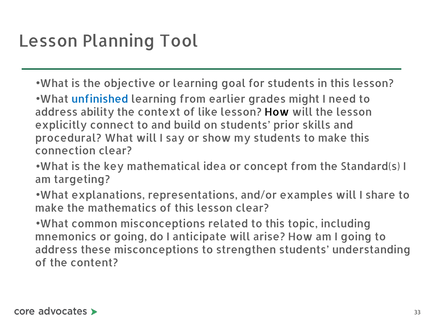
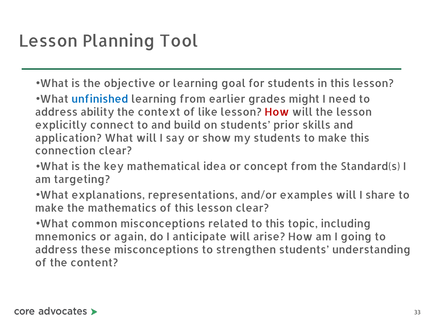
How at (277, 112) colour: black -> red
procedural: procedural -> application
or going: going -> again
